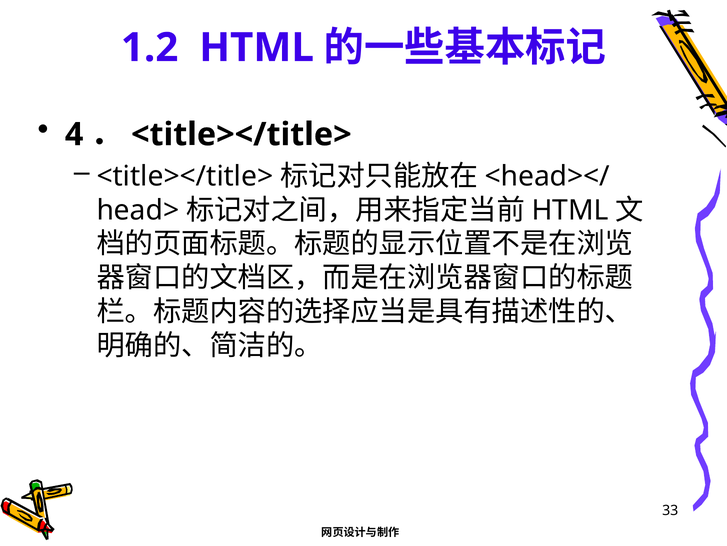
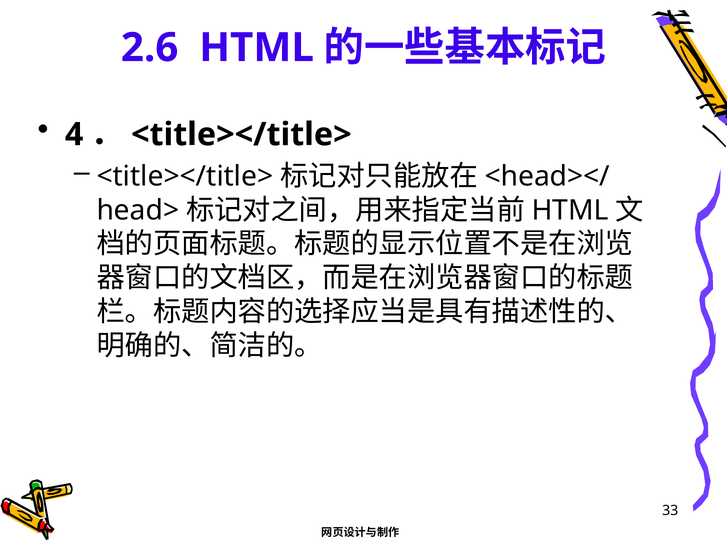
1.2: 1.2 -> 2.6
